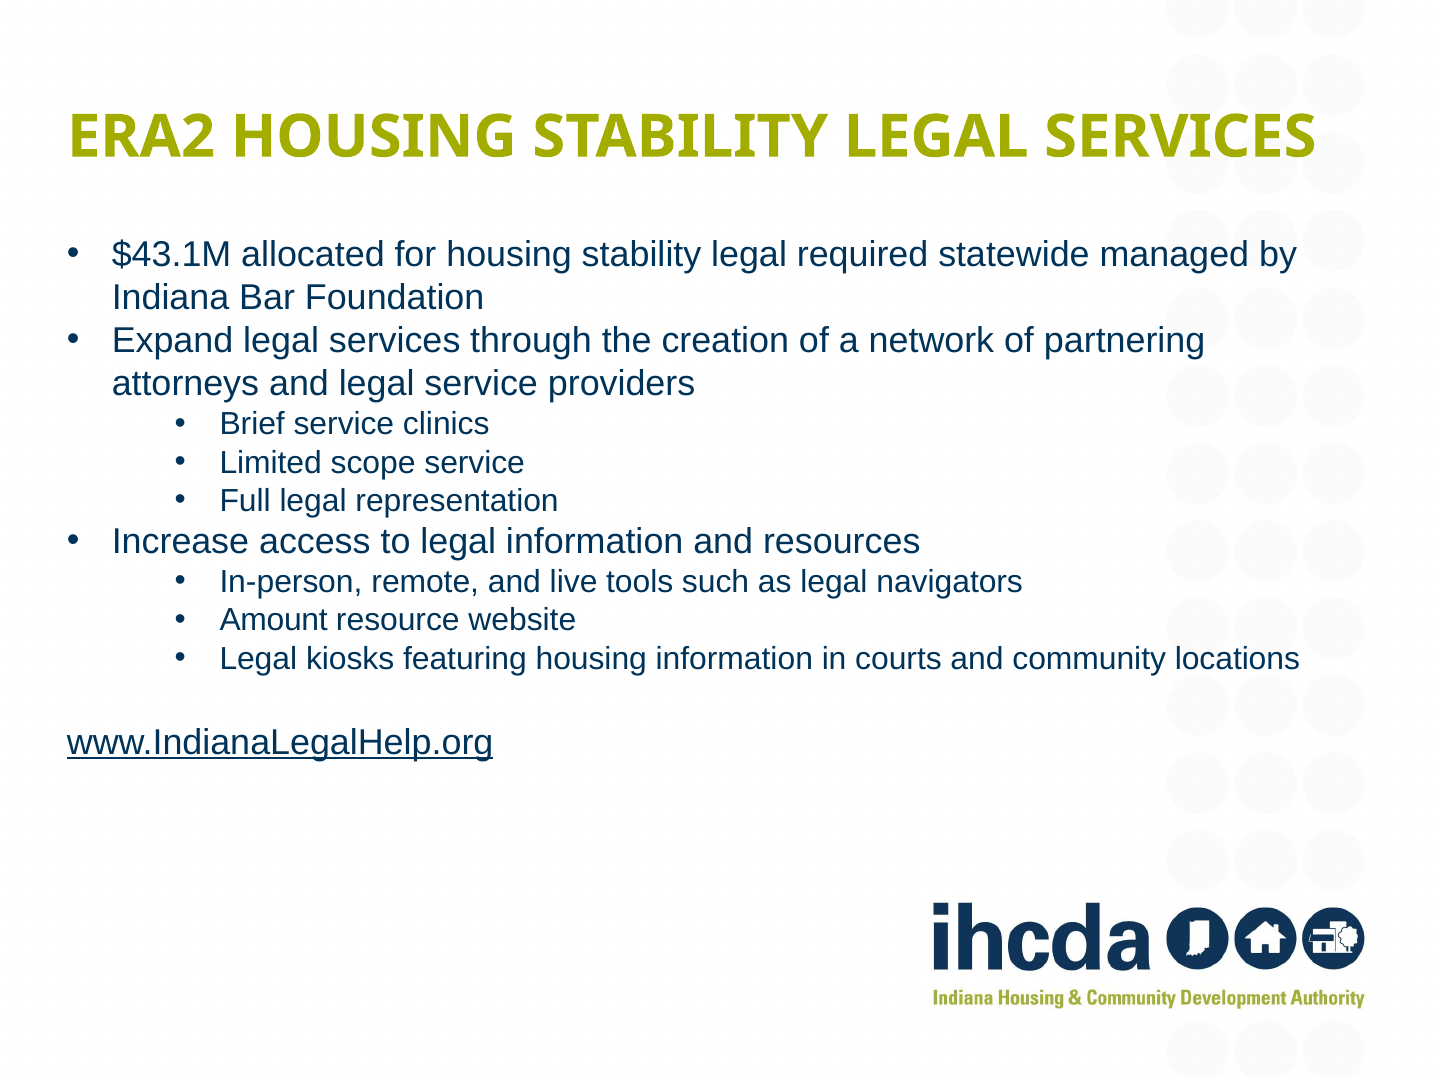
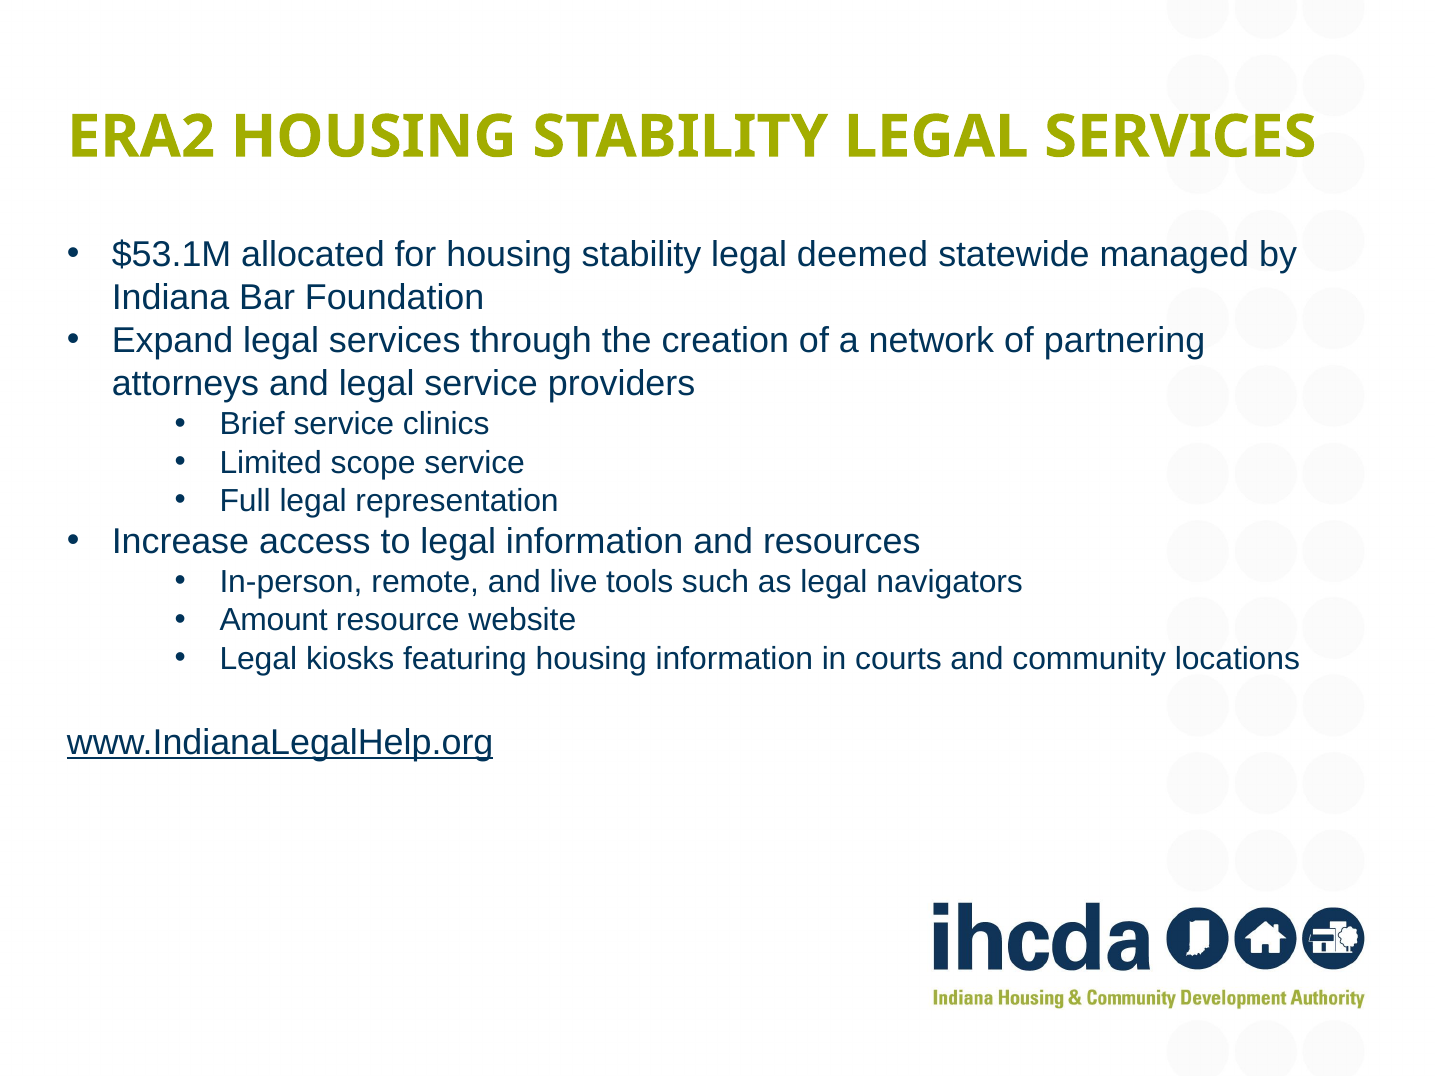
$43.1M: $43.1M -> $53.1M
required: required -> deemed
